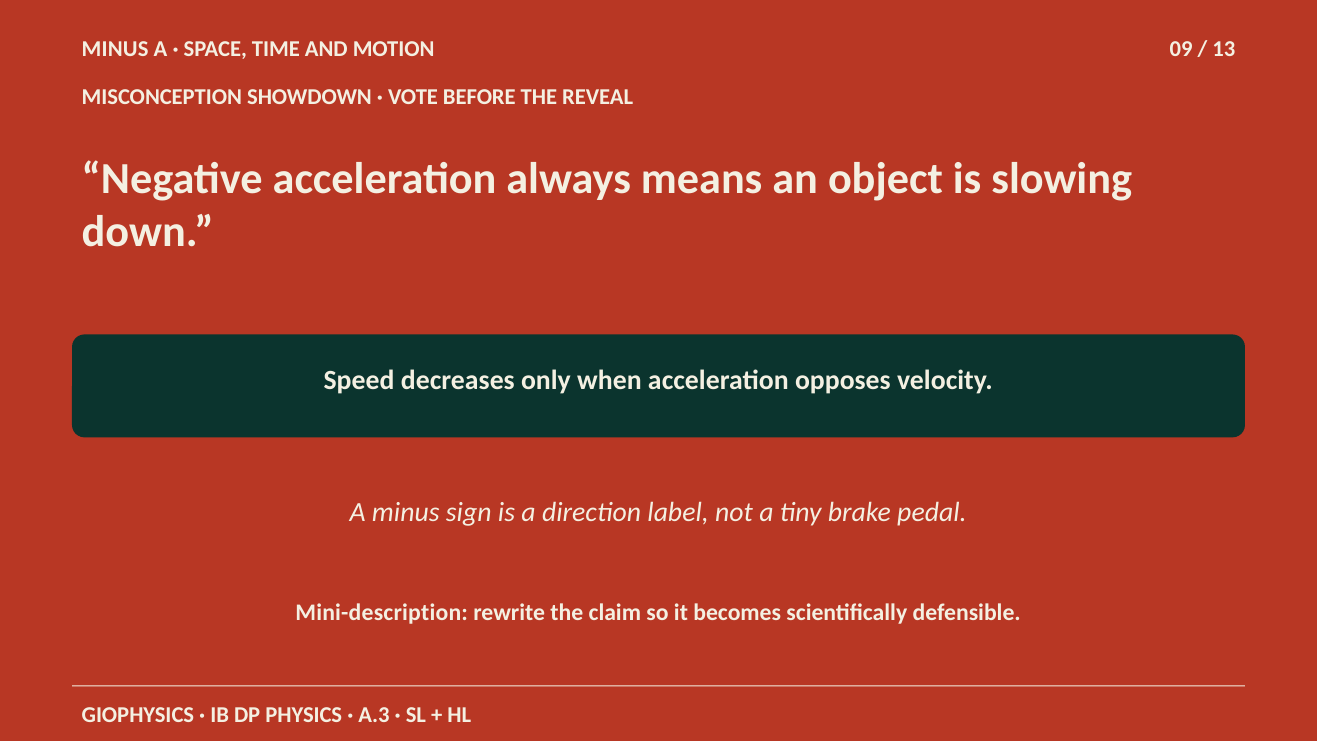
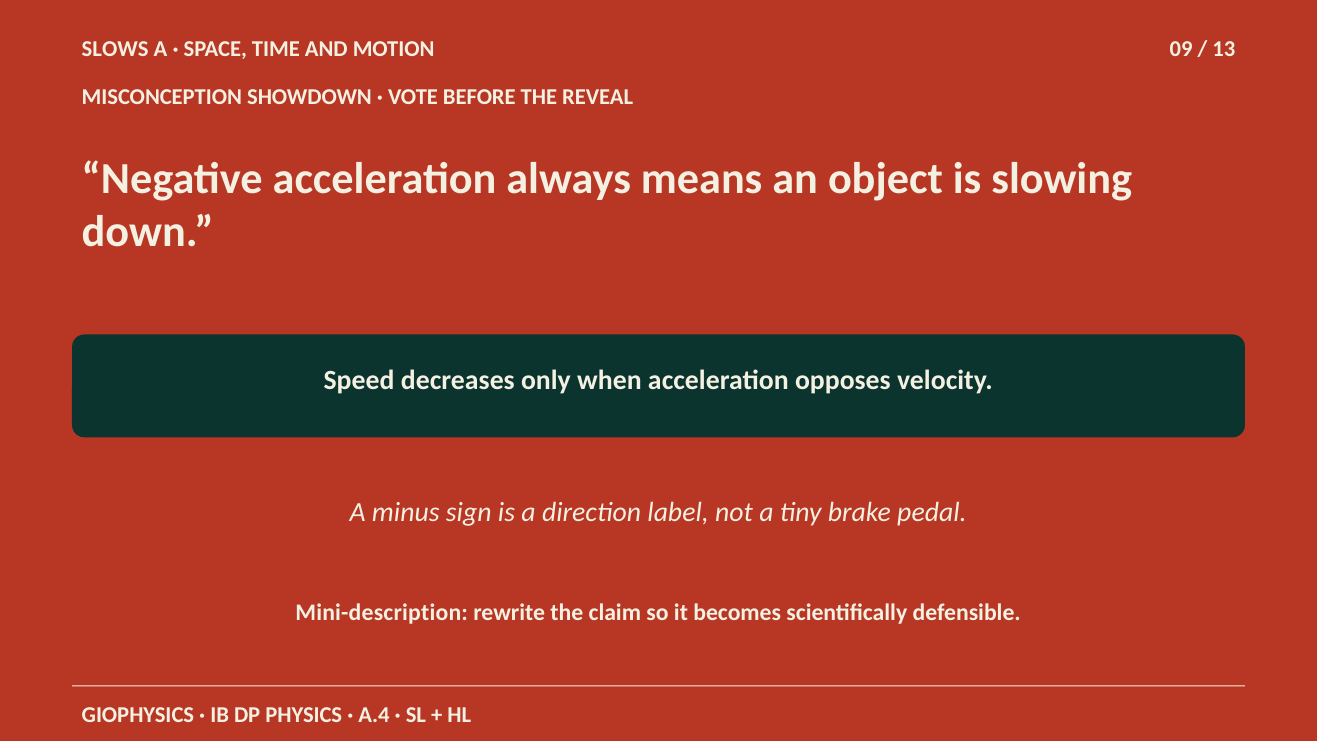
MINUS at (115, 49): MINUS -> SLOWS
A.3: A.3 -> A.4
